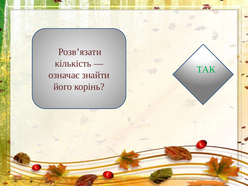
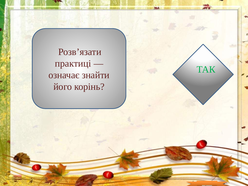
кількість: кількість -> практиці
